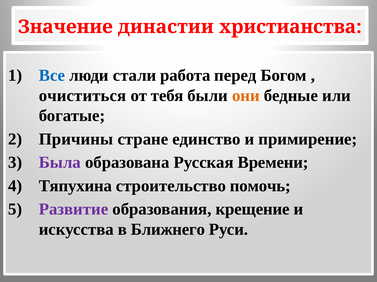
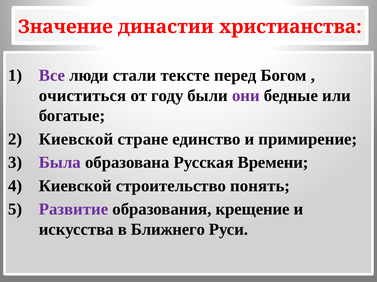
Все colour: blue -> purple
работа: работа -> тексте
тебя: тебя -> году
они colour: orange -> purple
Причины at (76, 139): Причины -> Киевской
Тяпухина at (75, 186): Тяпухина -> Киевской
помочь: помочь -> понять
